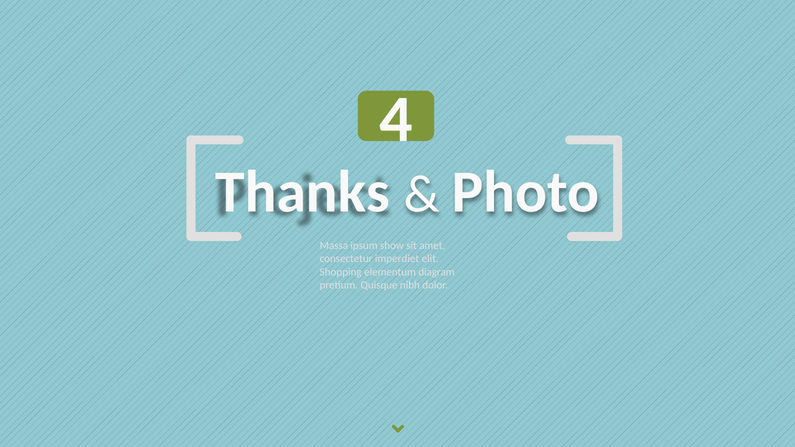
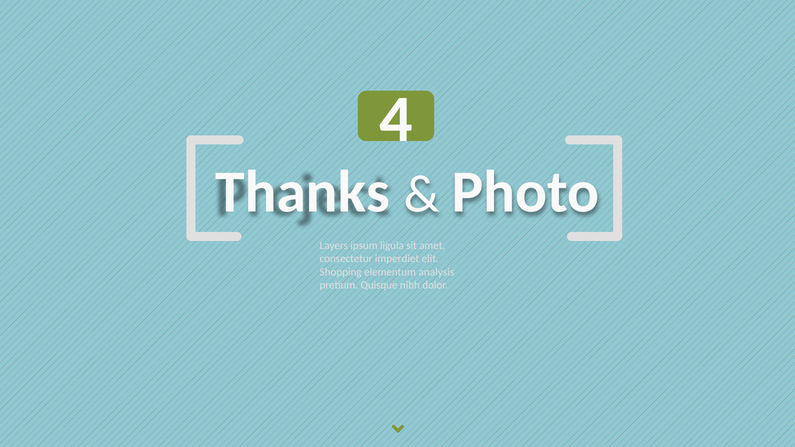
Massa: Massa -> Layers
show: show -> ligula
diagram: diagram -> analysis
